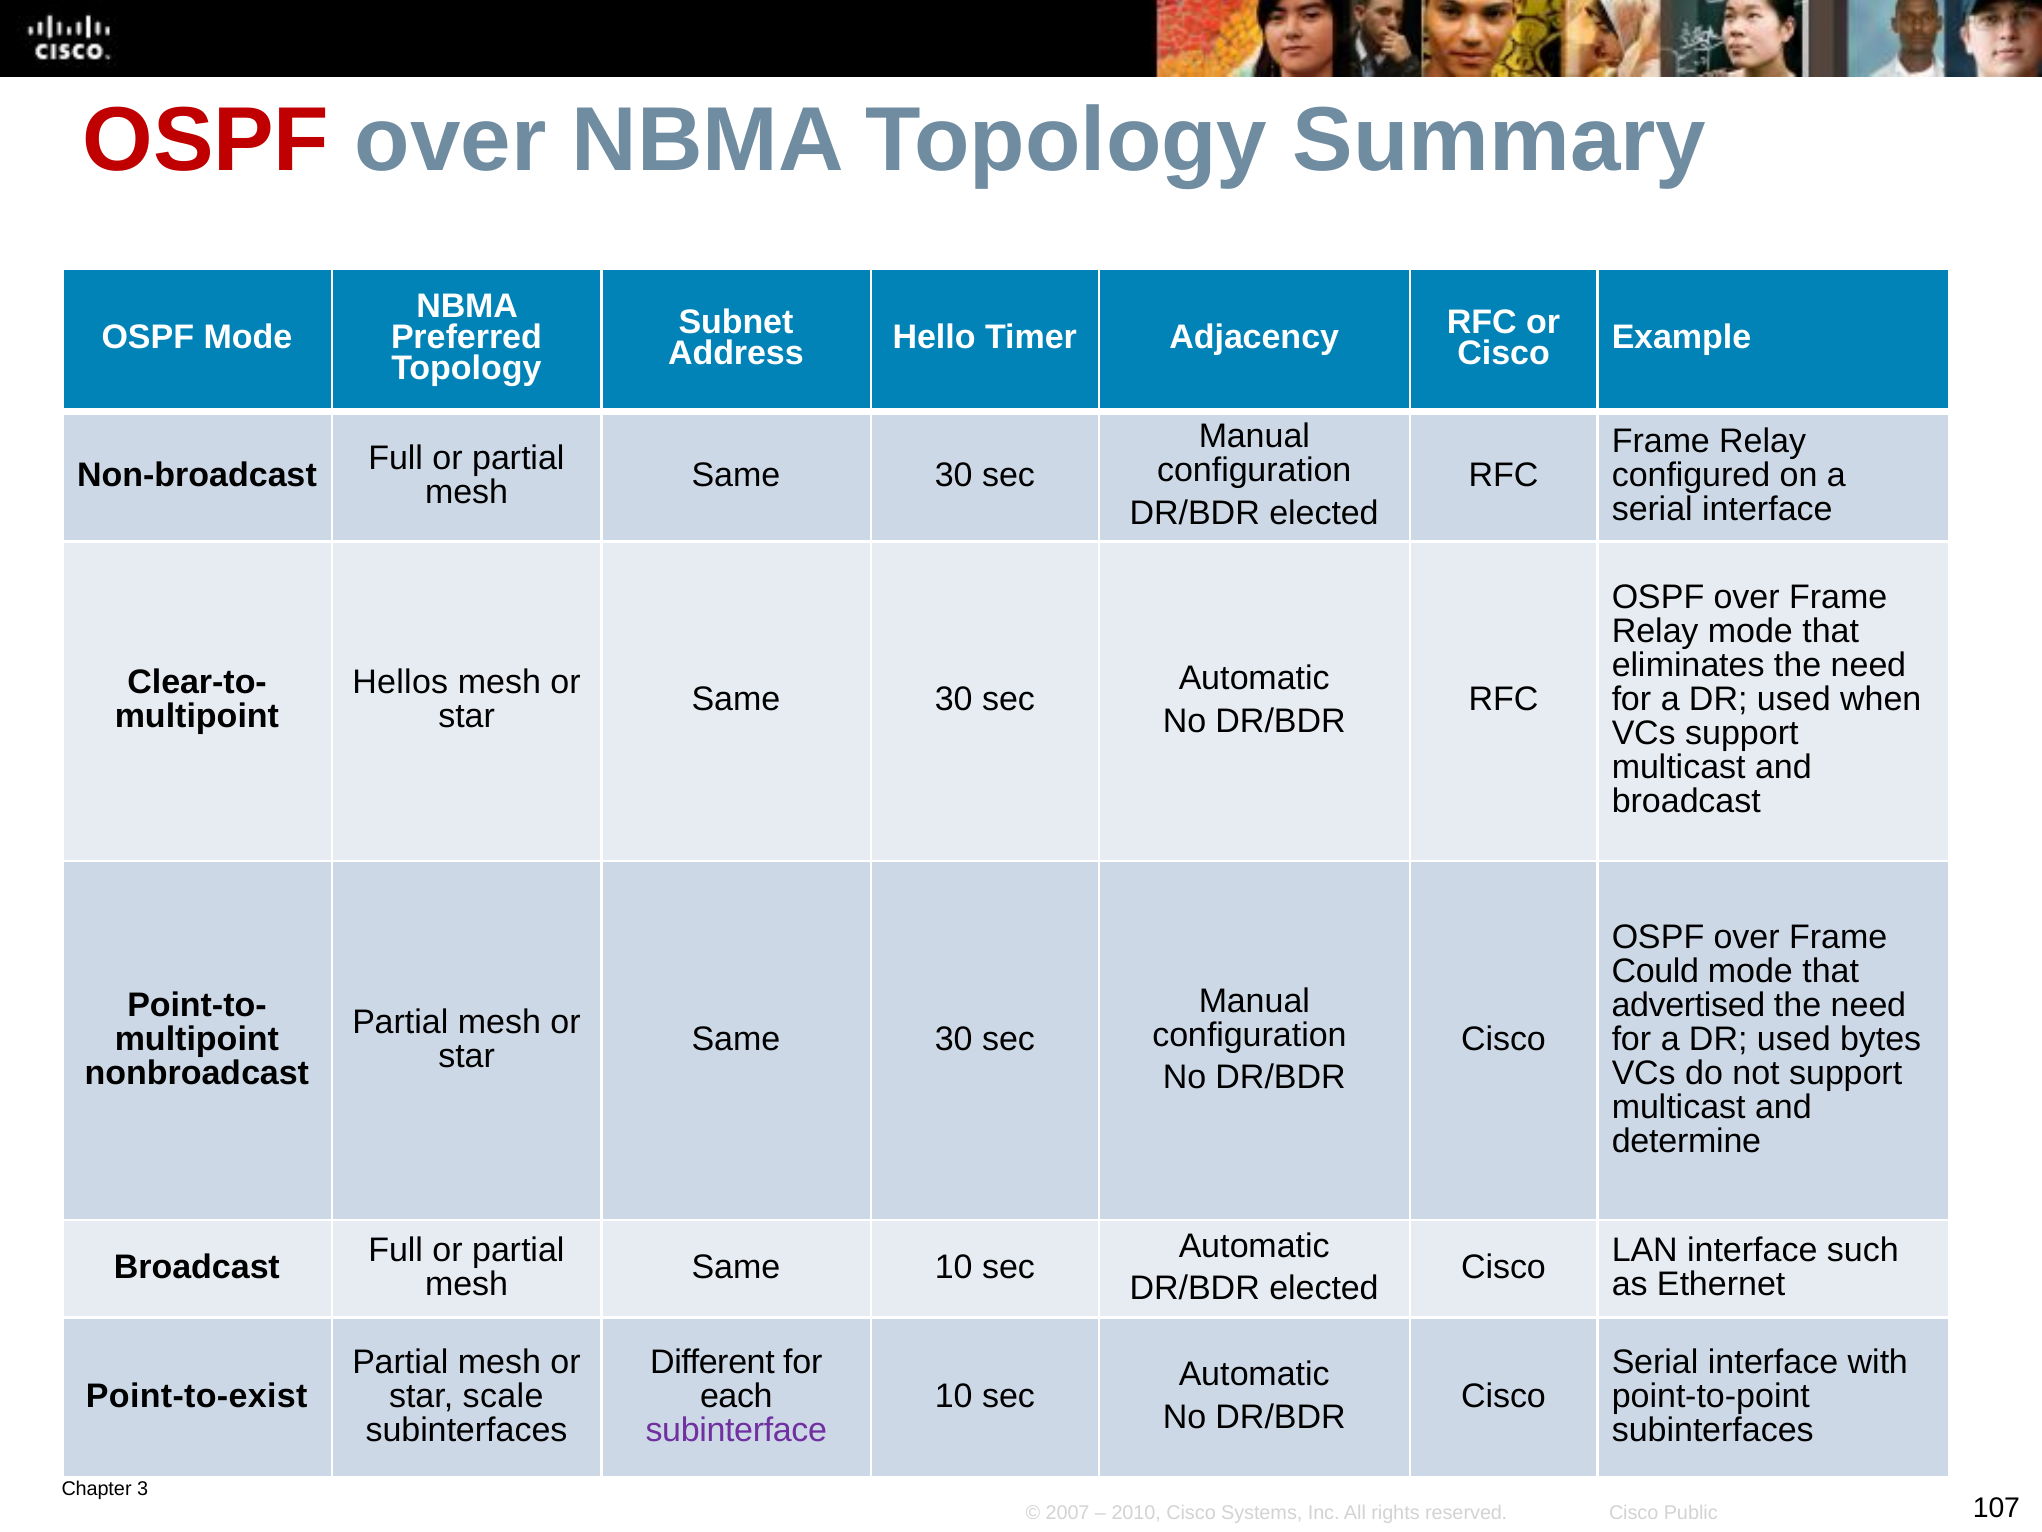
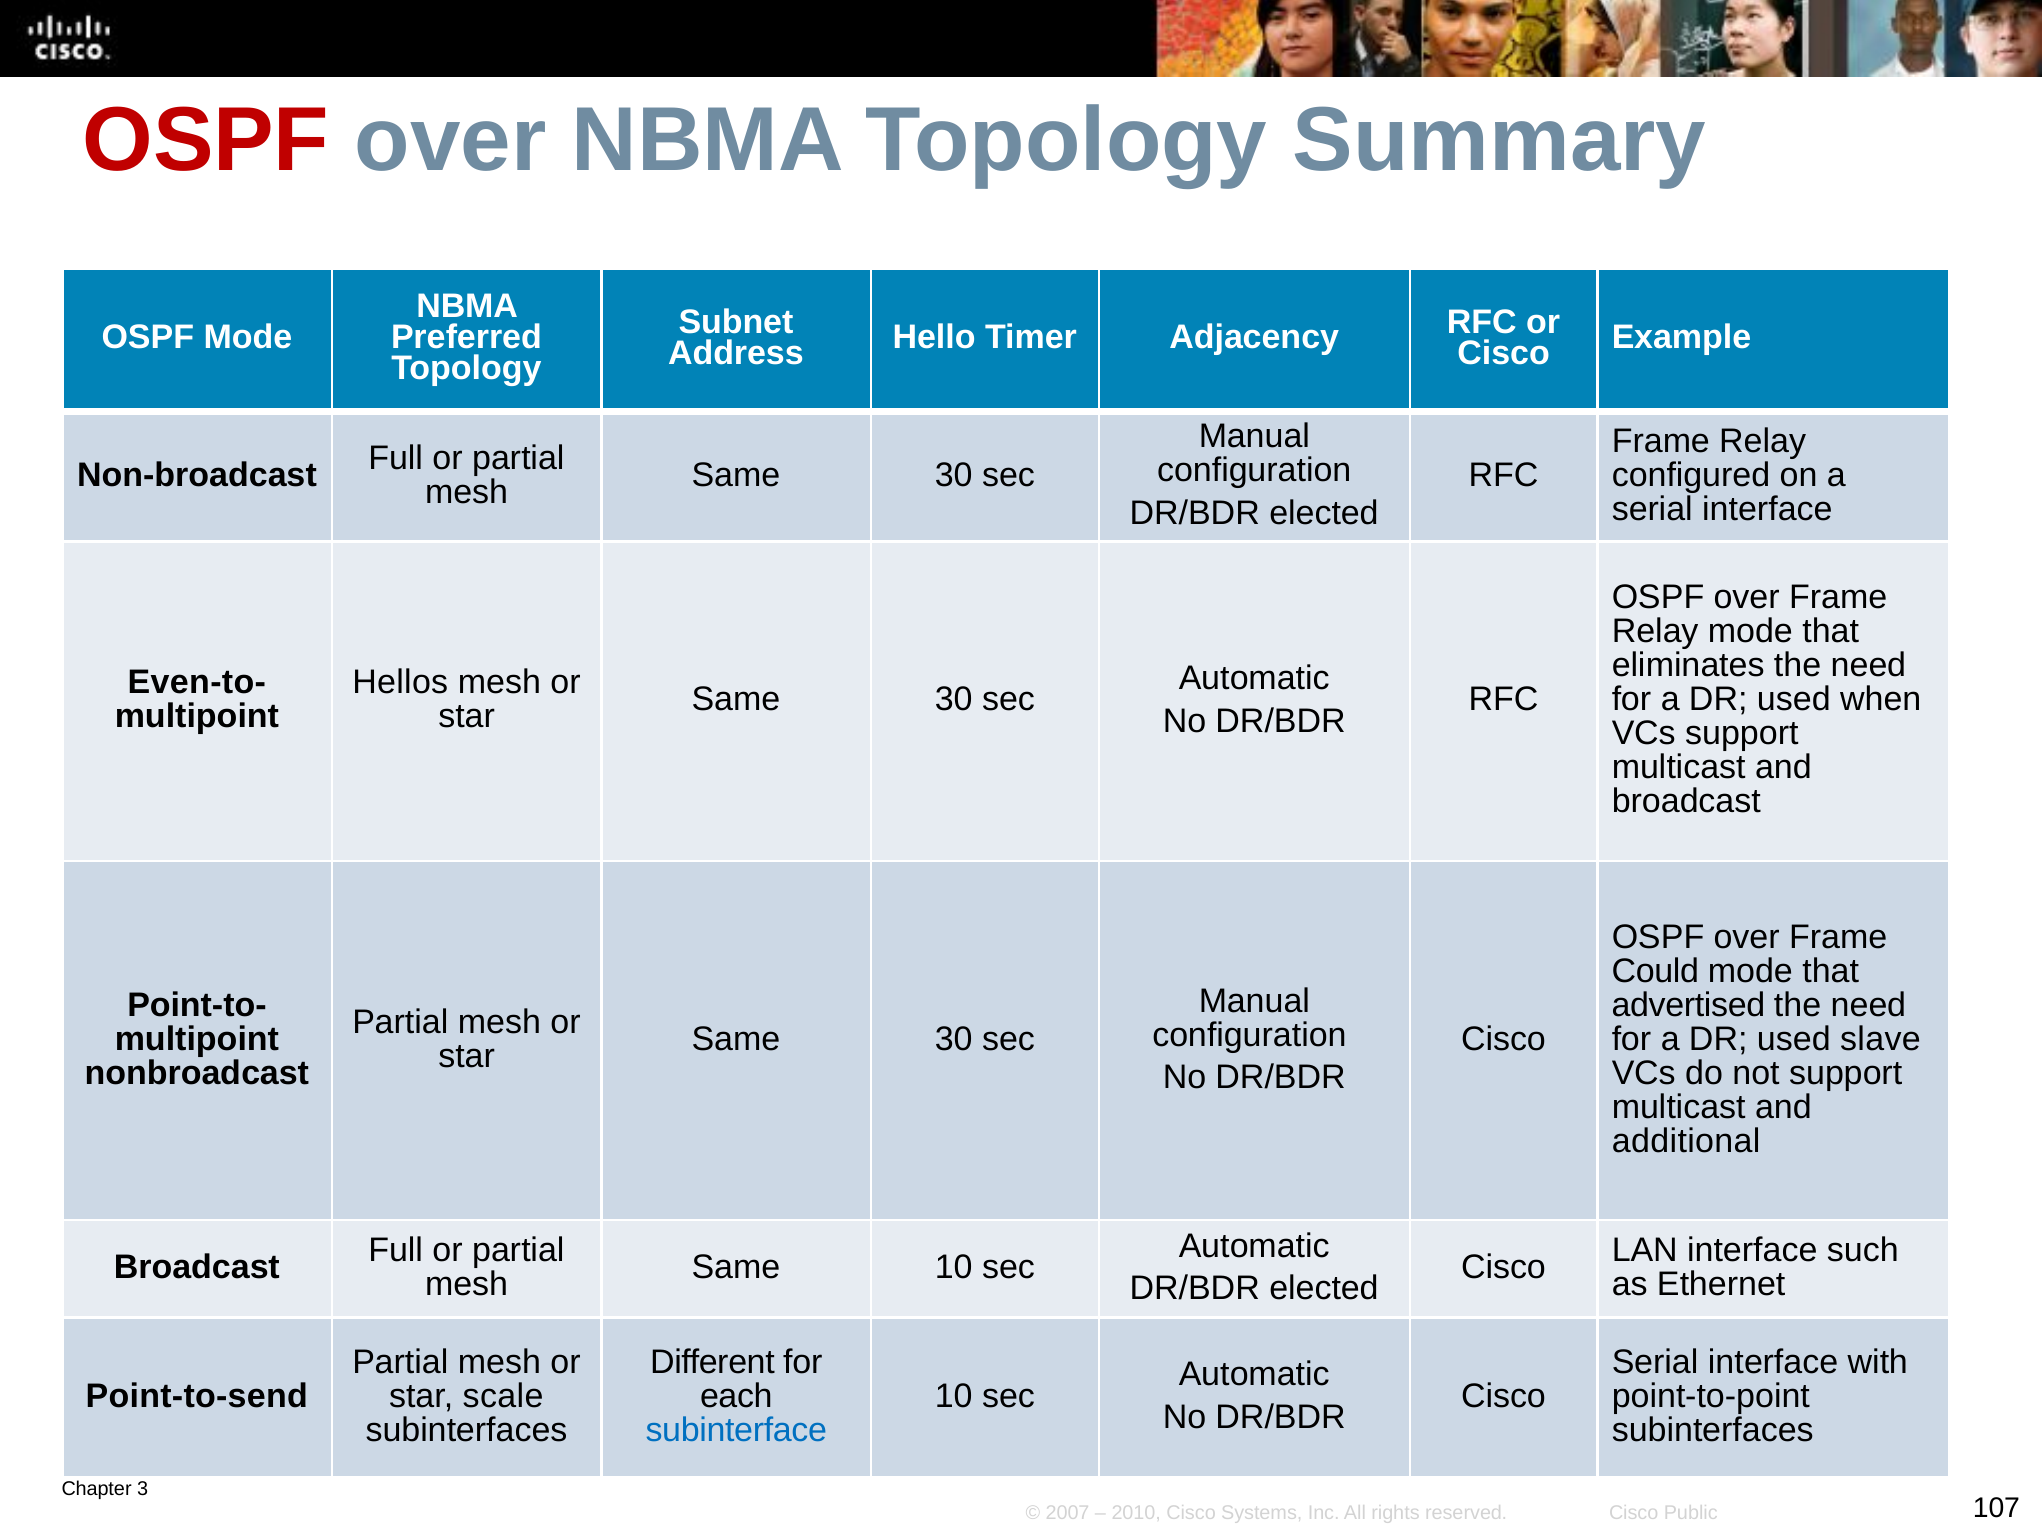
Clear-to-: Clear-to- -> Even-to-
bytes: bytes -> slave
determine: determine -> additional
Point-to-exist: Point-to-exist -> Point-to-send
subinterface colour: purple -> blue
